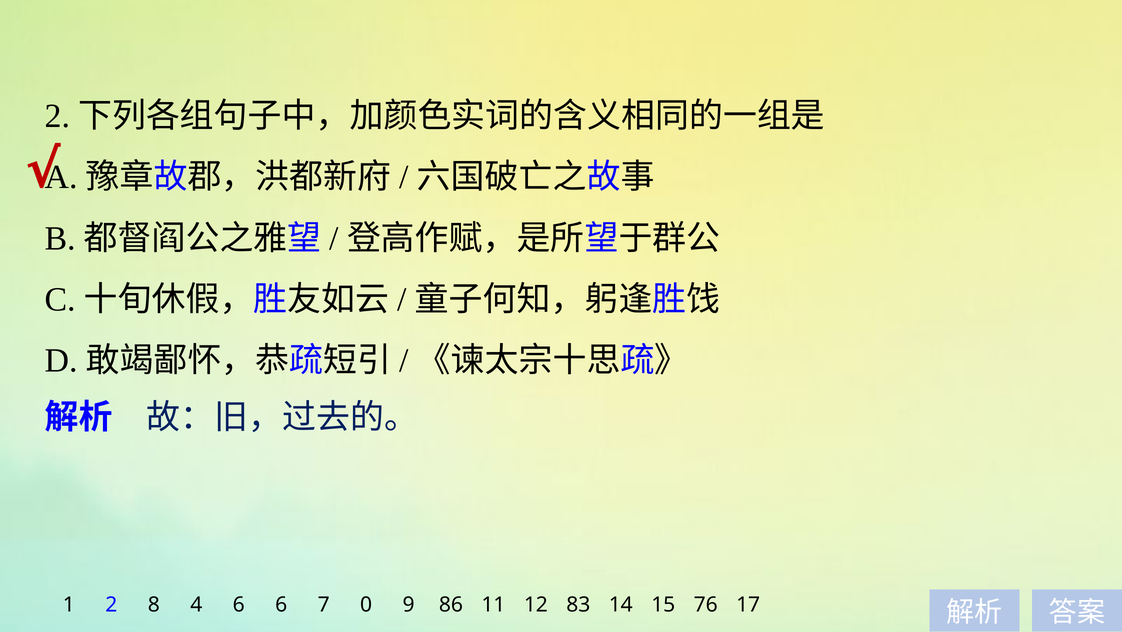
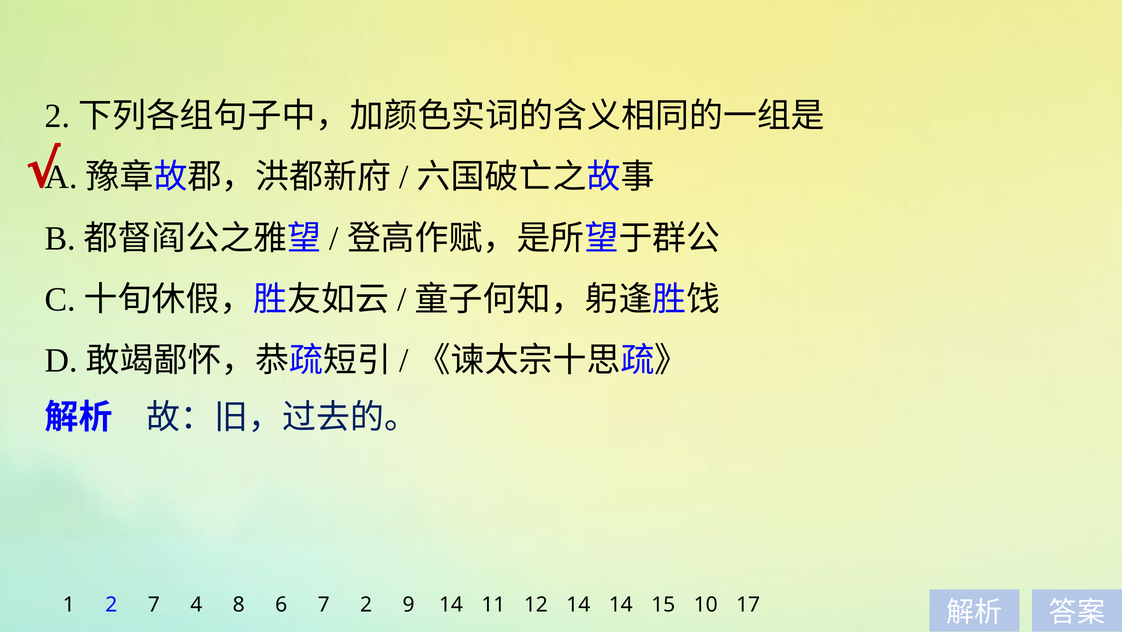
2 8: 8 -> 7
4 6: 6 -> 8
7 0: 0 -> 2
9 86: 86 -> 14
12 83: 83 -> 14
76: 76 -> 10
